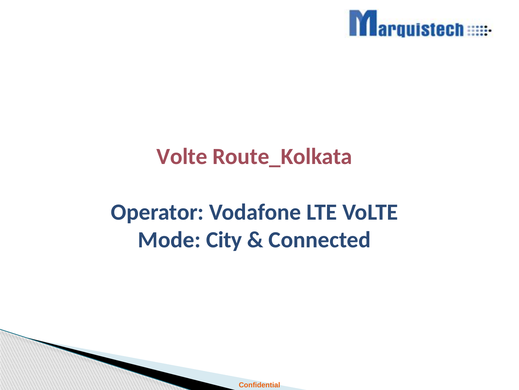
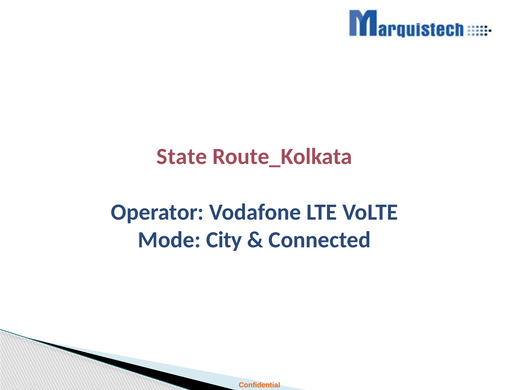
Volte at (182, 156): Volte -> State
